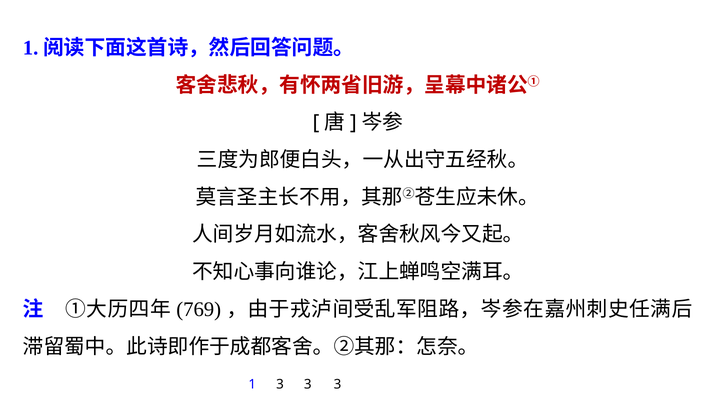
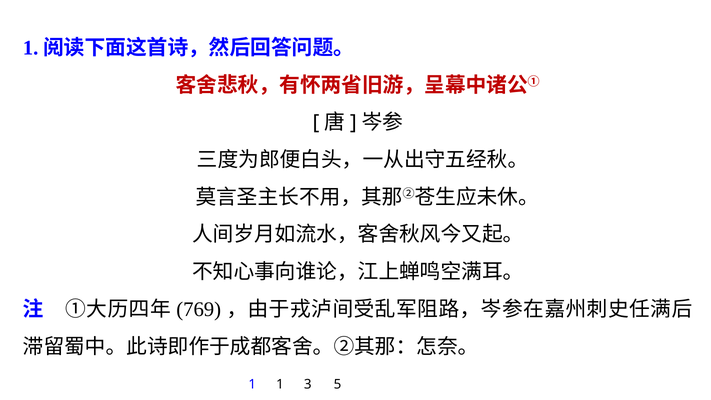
1 3: 3 -> 1
3 at (337, 384): 3 -> 5
